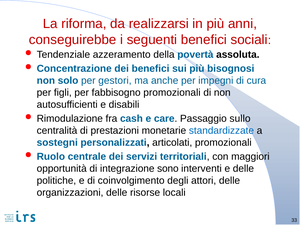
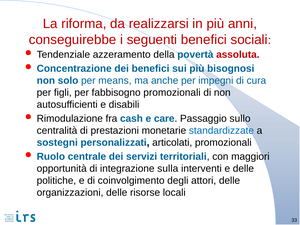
assoluta colour: black -> red
gestori: gestori -> means
sono: sono -> sulla
